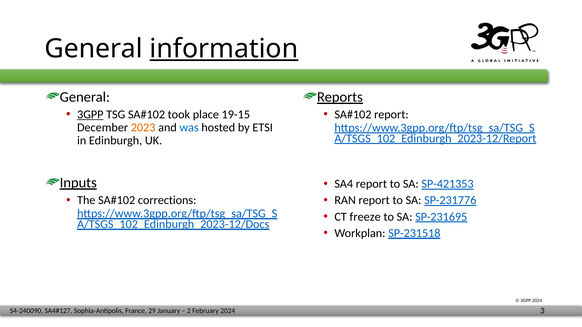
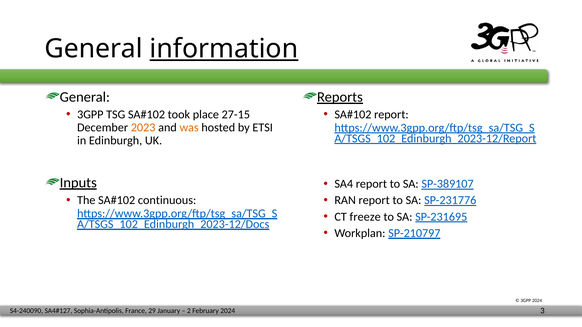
3GPP at (90, 115) underline: present -> none
19-15: 19-15 -> 27-15
was colour: blue -> orange
SP-421353: SP-421353 -> SP-389107
corrections: corrections -> continuous
SP-231518: SP-231518 -> SP-210797
